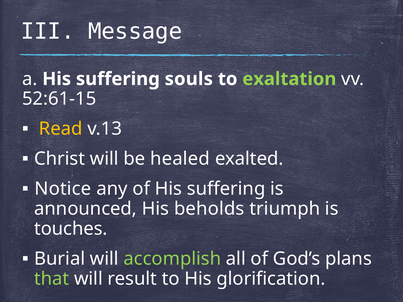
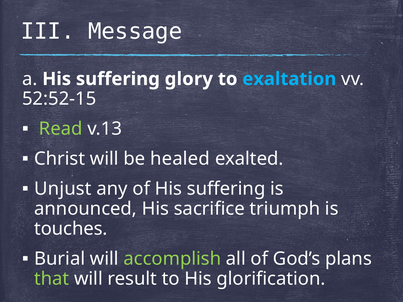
souls: souls -> glory
exaltation colour: light green -> light blue
52:61-15: 52:61-15 -> 52:52-15
Read colour: yellow -> light green
Notice: Notice -> Unjust
beholds: beholds -> sacrifice
